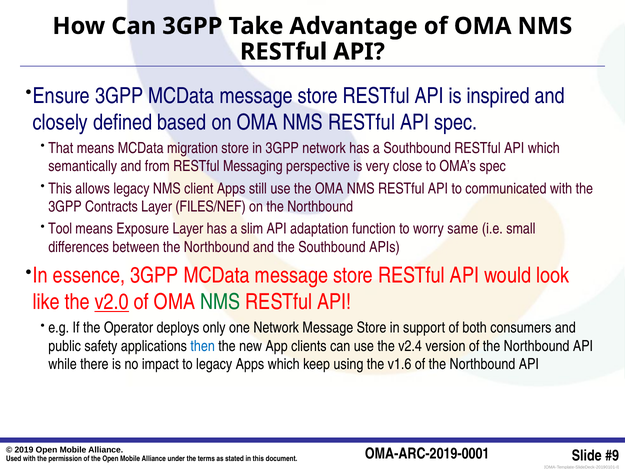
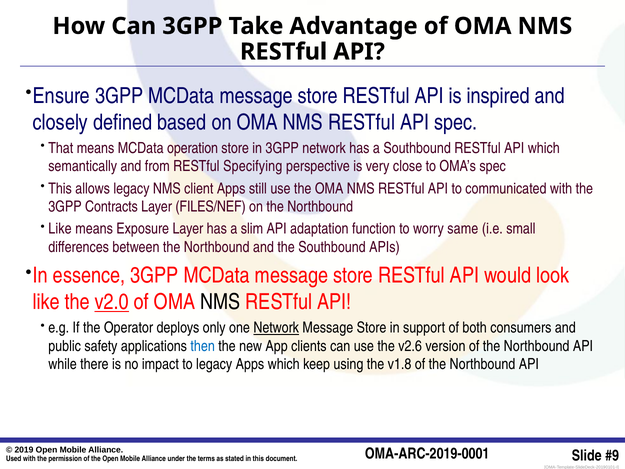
migration: migration -> operation
Messaging: Messaging -> Specifying
Tool at (60, 229): Tool -> Like
NMS at (220, 302) colour: green -> black
Network at (276, 328) underline: none -> present
v2.4: v2.4 -> v2.6
v1.6: v1.6 -> v1.8
